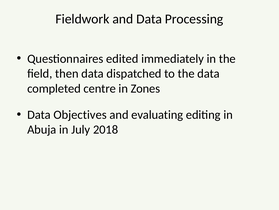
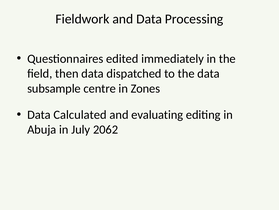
completed: completed -> subsample
Objectives: Objectives -> Calculated
2018: 2018 -> 2062
